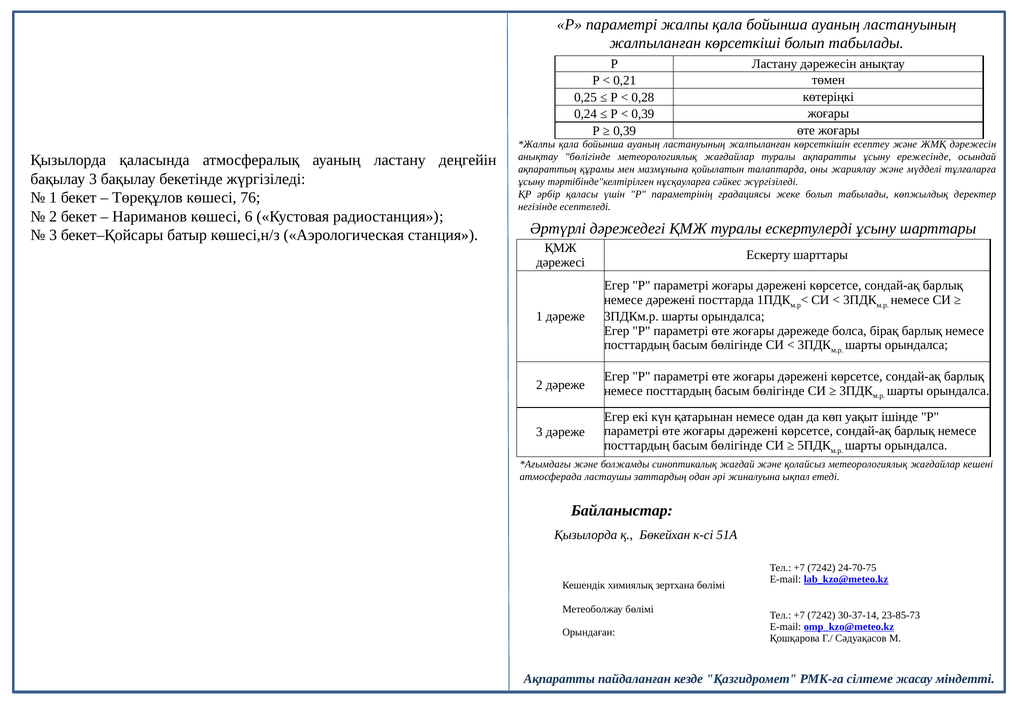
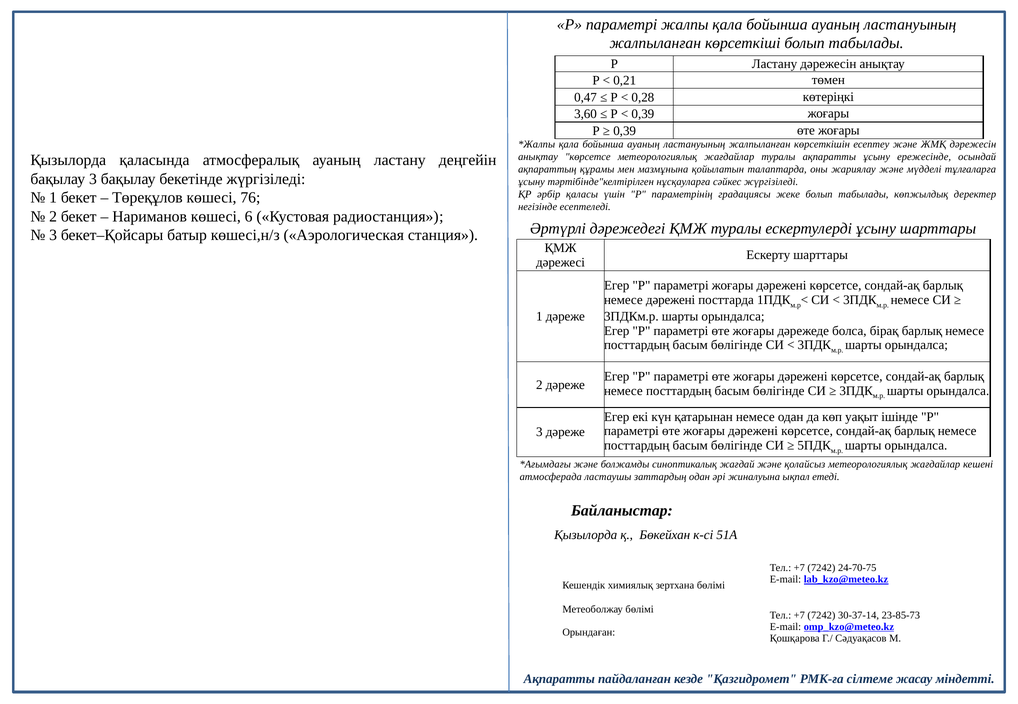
0,25: 0,25 -> 0,47
0,24: 0,24 -> 3,60
анықтау бөлігінде: бөлігінде -> көрсетсе
